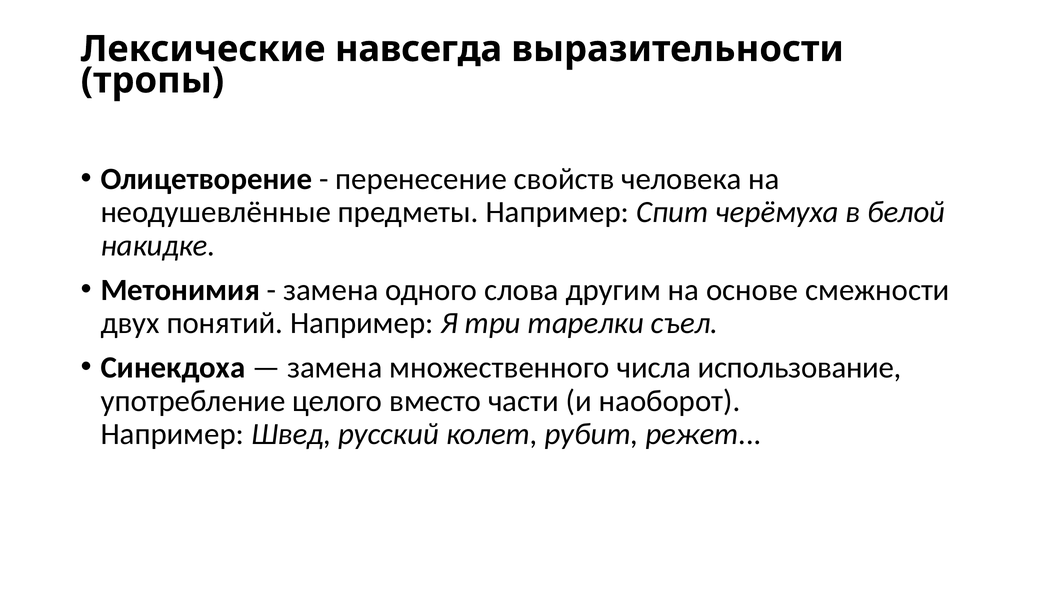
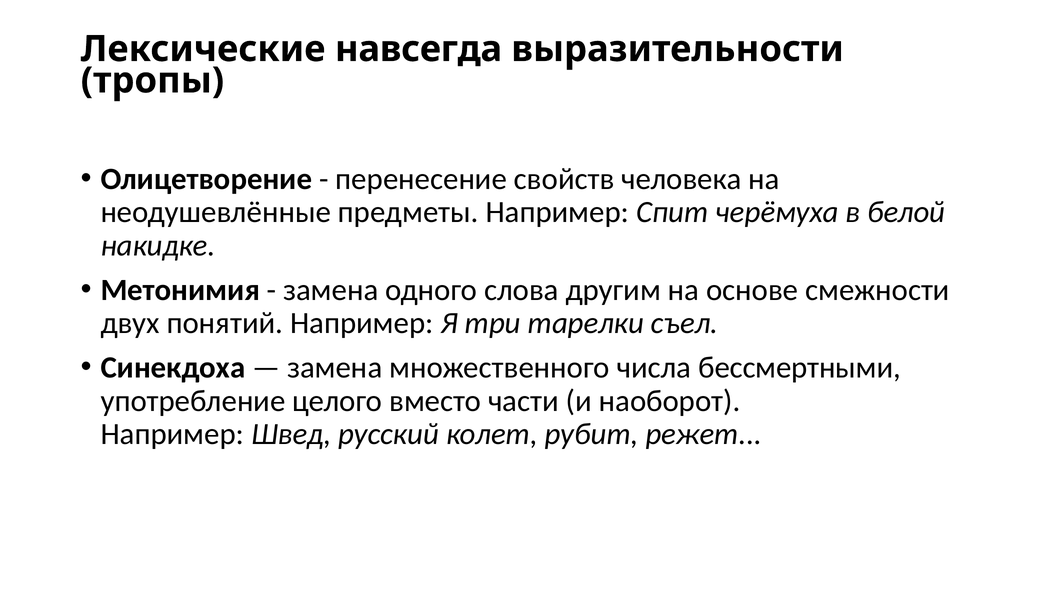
использование: использование -> бессмертными
